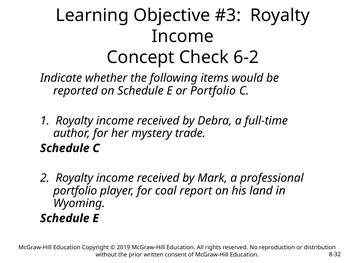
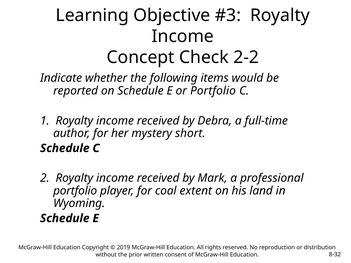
6-2: 6-2 -> 2-2
trade: trade -> short
report: report -> extent
